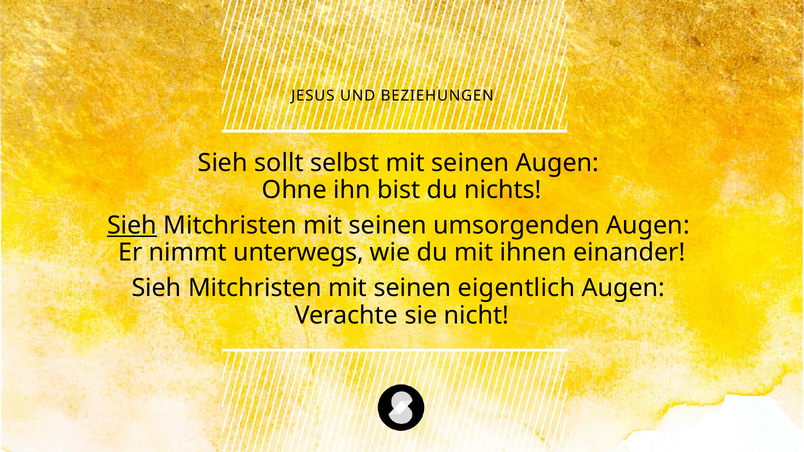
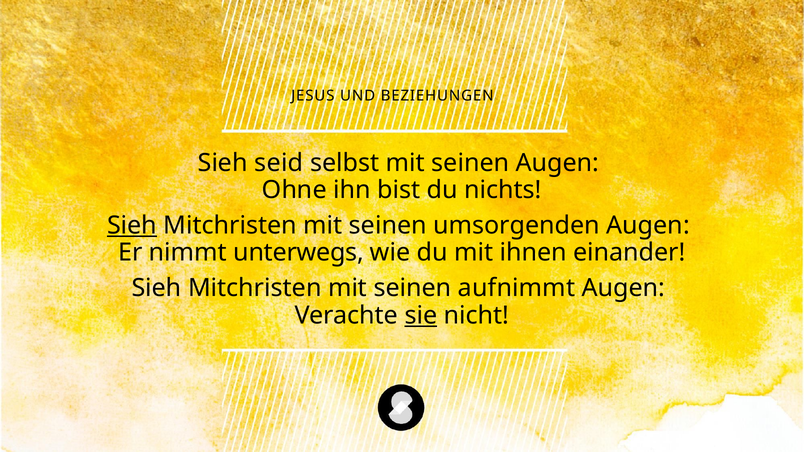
sollt: sollt -> seid
eigentlich: eigentlich -> aufnimmt
sie underline: none -> present
